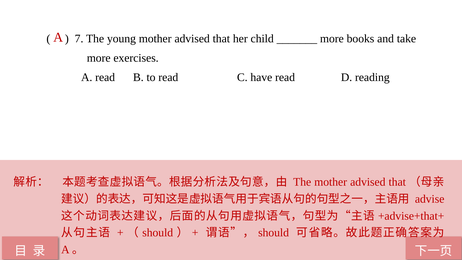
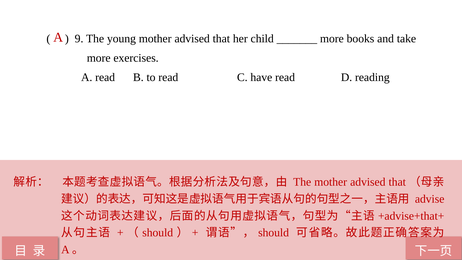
7: 7 -> 9
